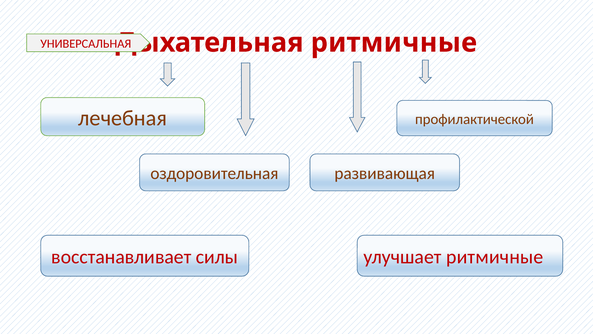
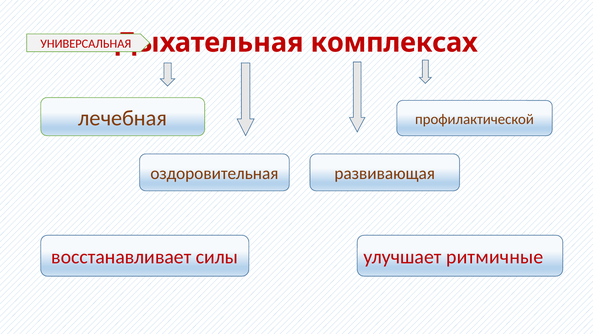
ритмичные at (394, 43): ритмичные -> комплексах
